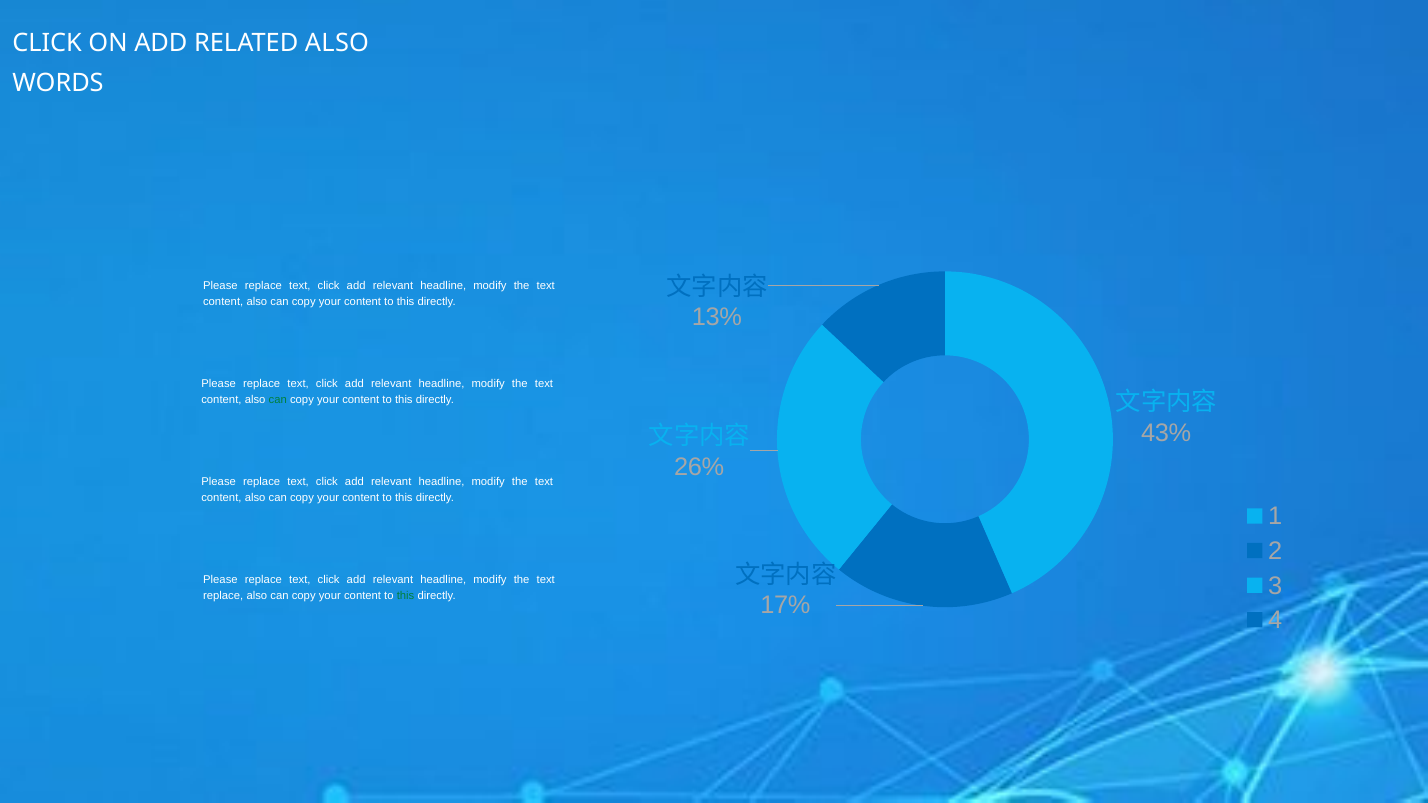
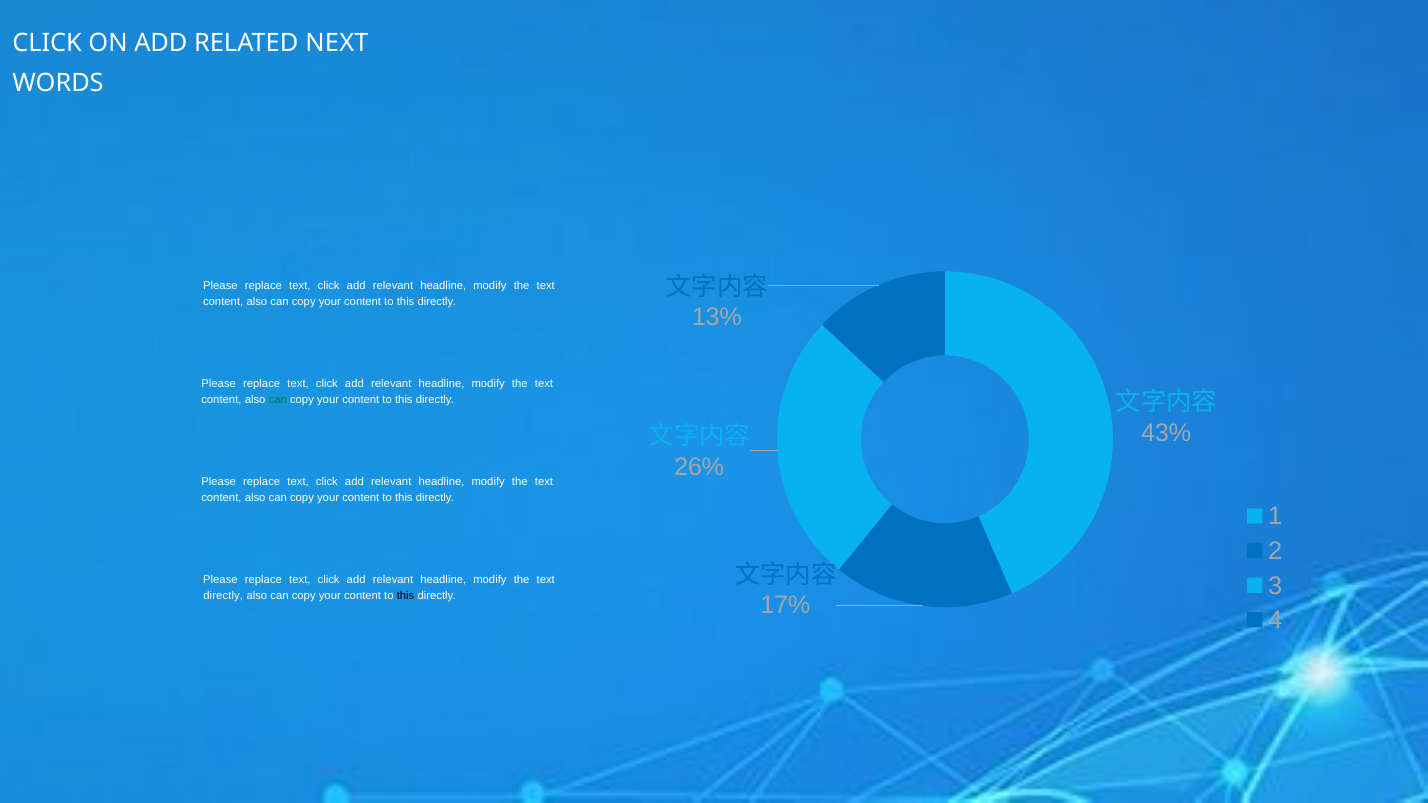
RELATED ALSO: ALSO -> NEXT
replace at (223, 596): replace -> directly
this at (406, 596) colour: green -> black
